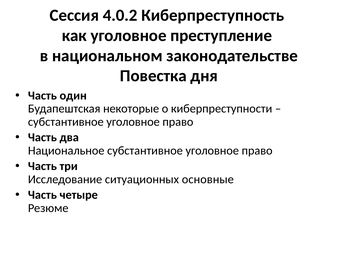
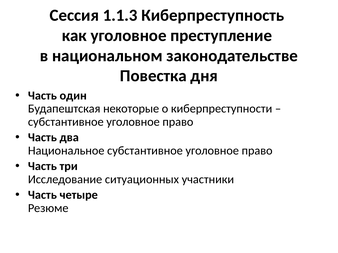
4.0.2: 4.0.2 -> 1.1.3
основные: основные -> участники
